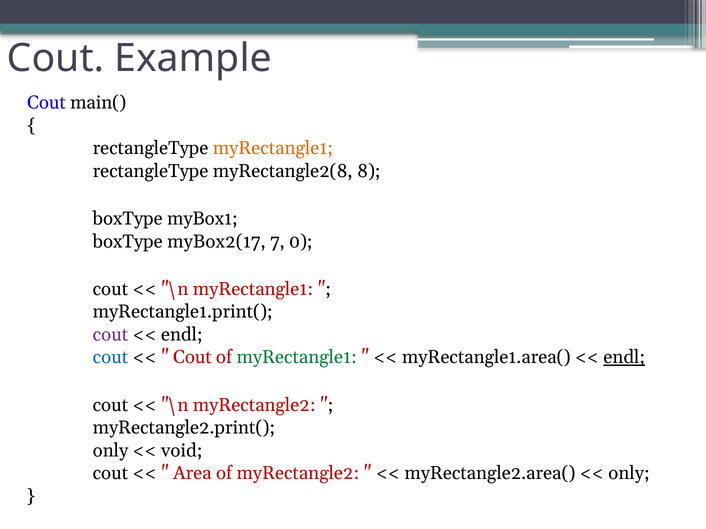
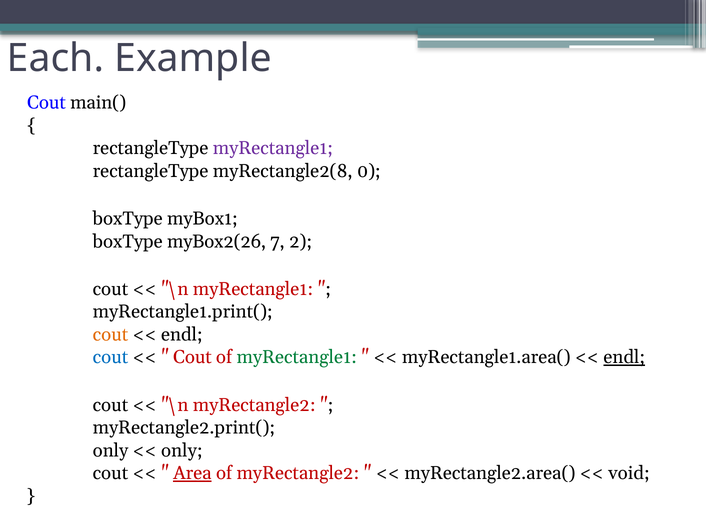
Cout at (56, 58): Cout -> Each
myRectangle1 at (273, 148) colour: orange -> purple
8: 8 -> 0
myBox2(17: myBox2(17 -> myBox2(26
0: 0 -> 2
cout at (110, 335) colour: purple -> orange
void at (182, 451): void -> only
Area underline: none -> present
only at (629, 474): only -> void
